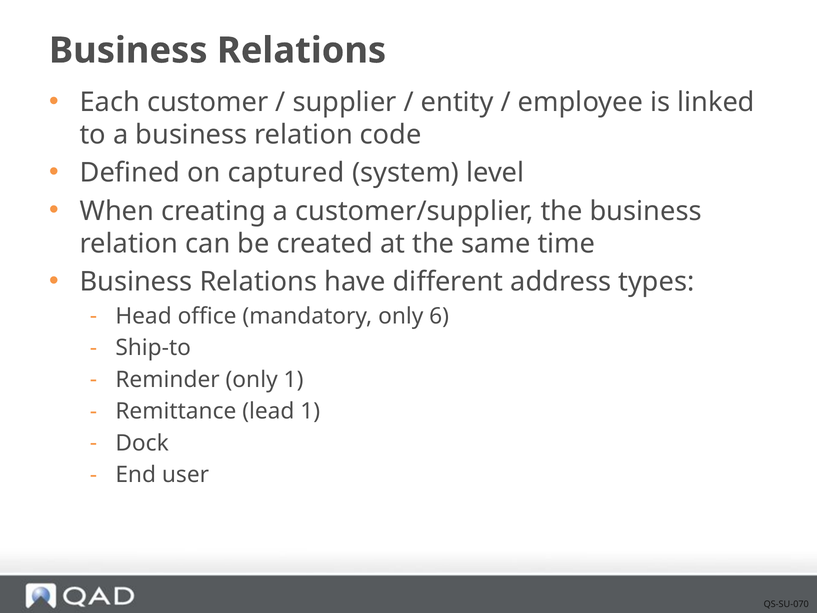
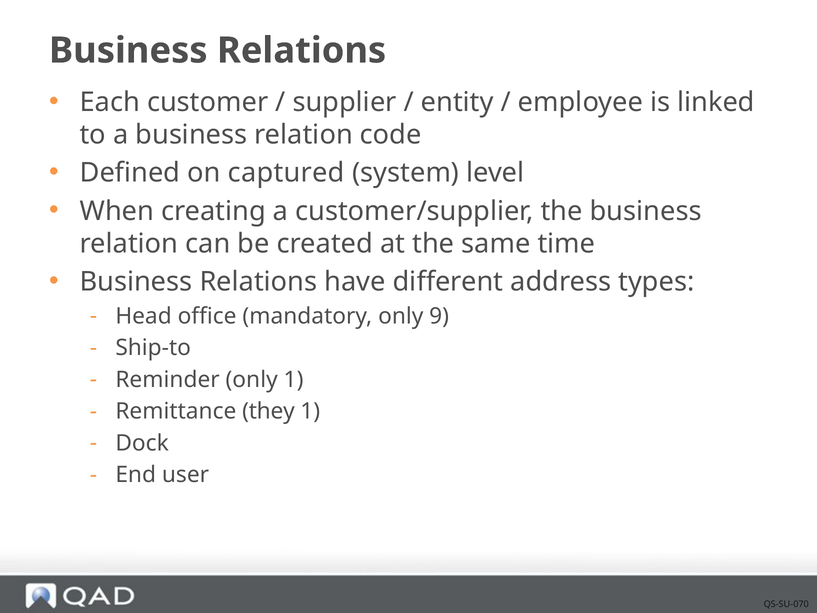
6: 6 -> 9
lead: lead -> they
